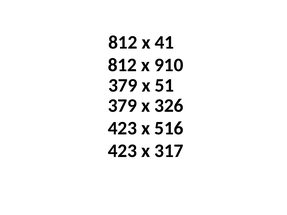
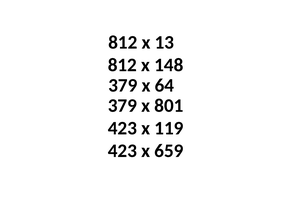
41: 41 -> 13
910: 910 -> 148
51: 51 -> 64
326: 326 -> 801
516: 516 -> 119
317: 317 -> 659
